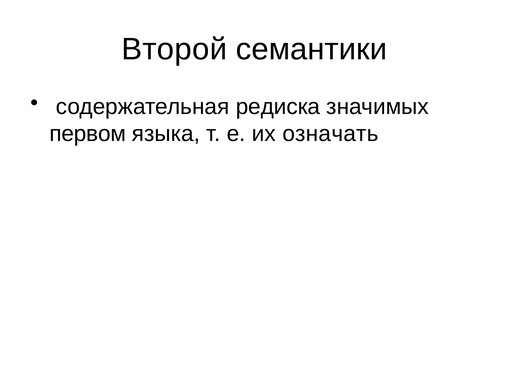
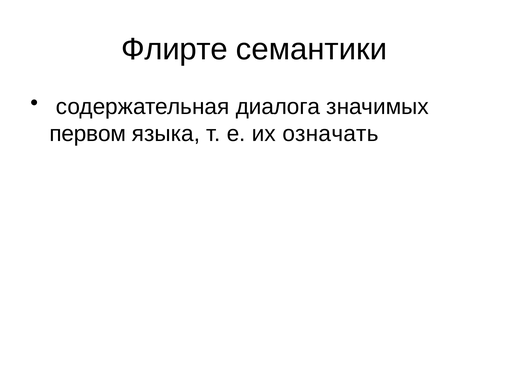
Второй: Второй -> Флирте
редиска: редиска -> диалога
